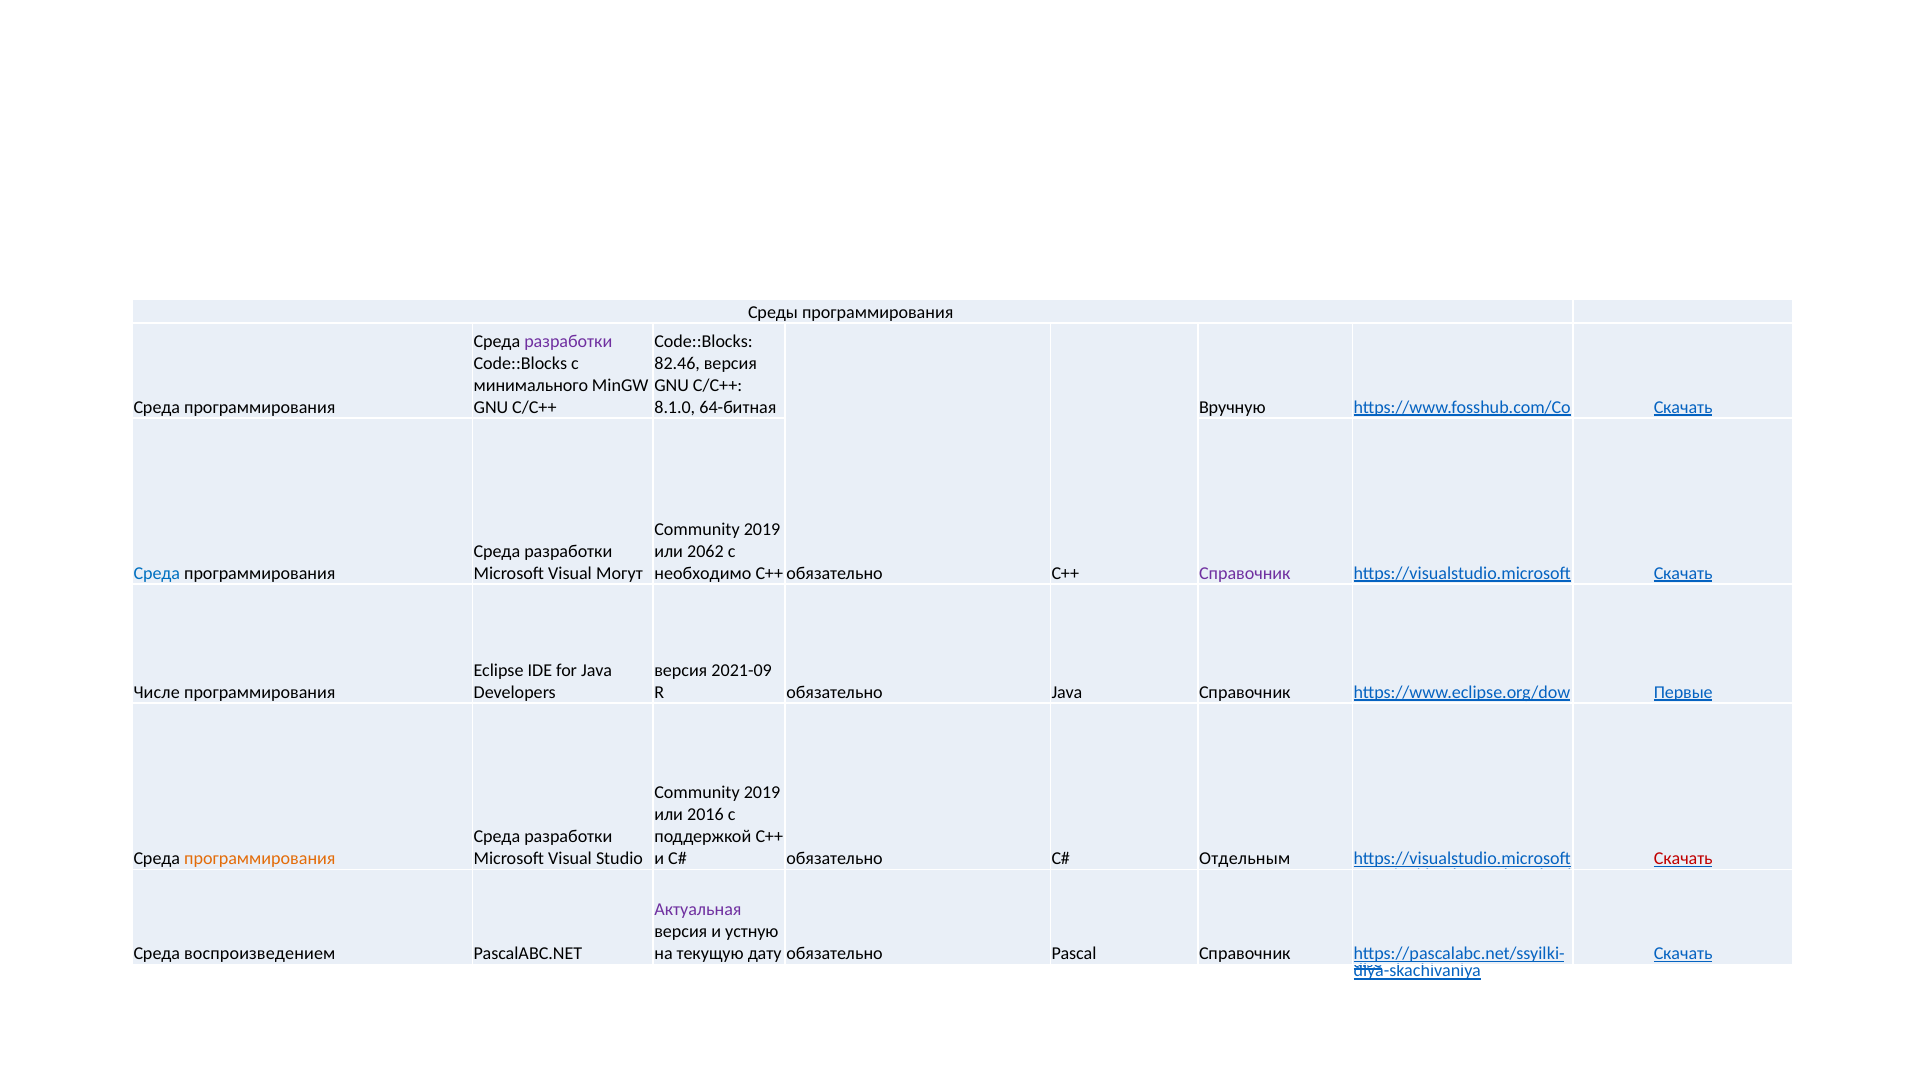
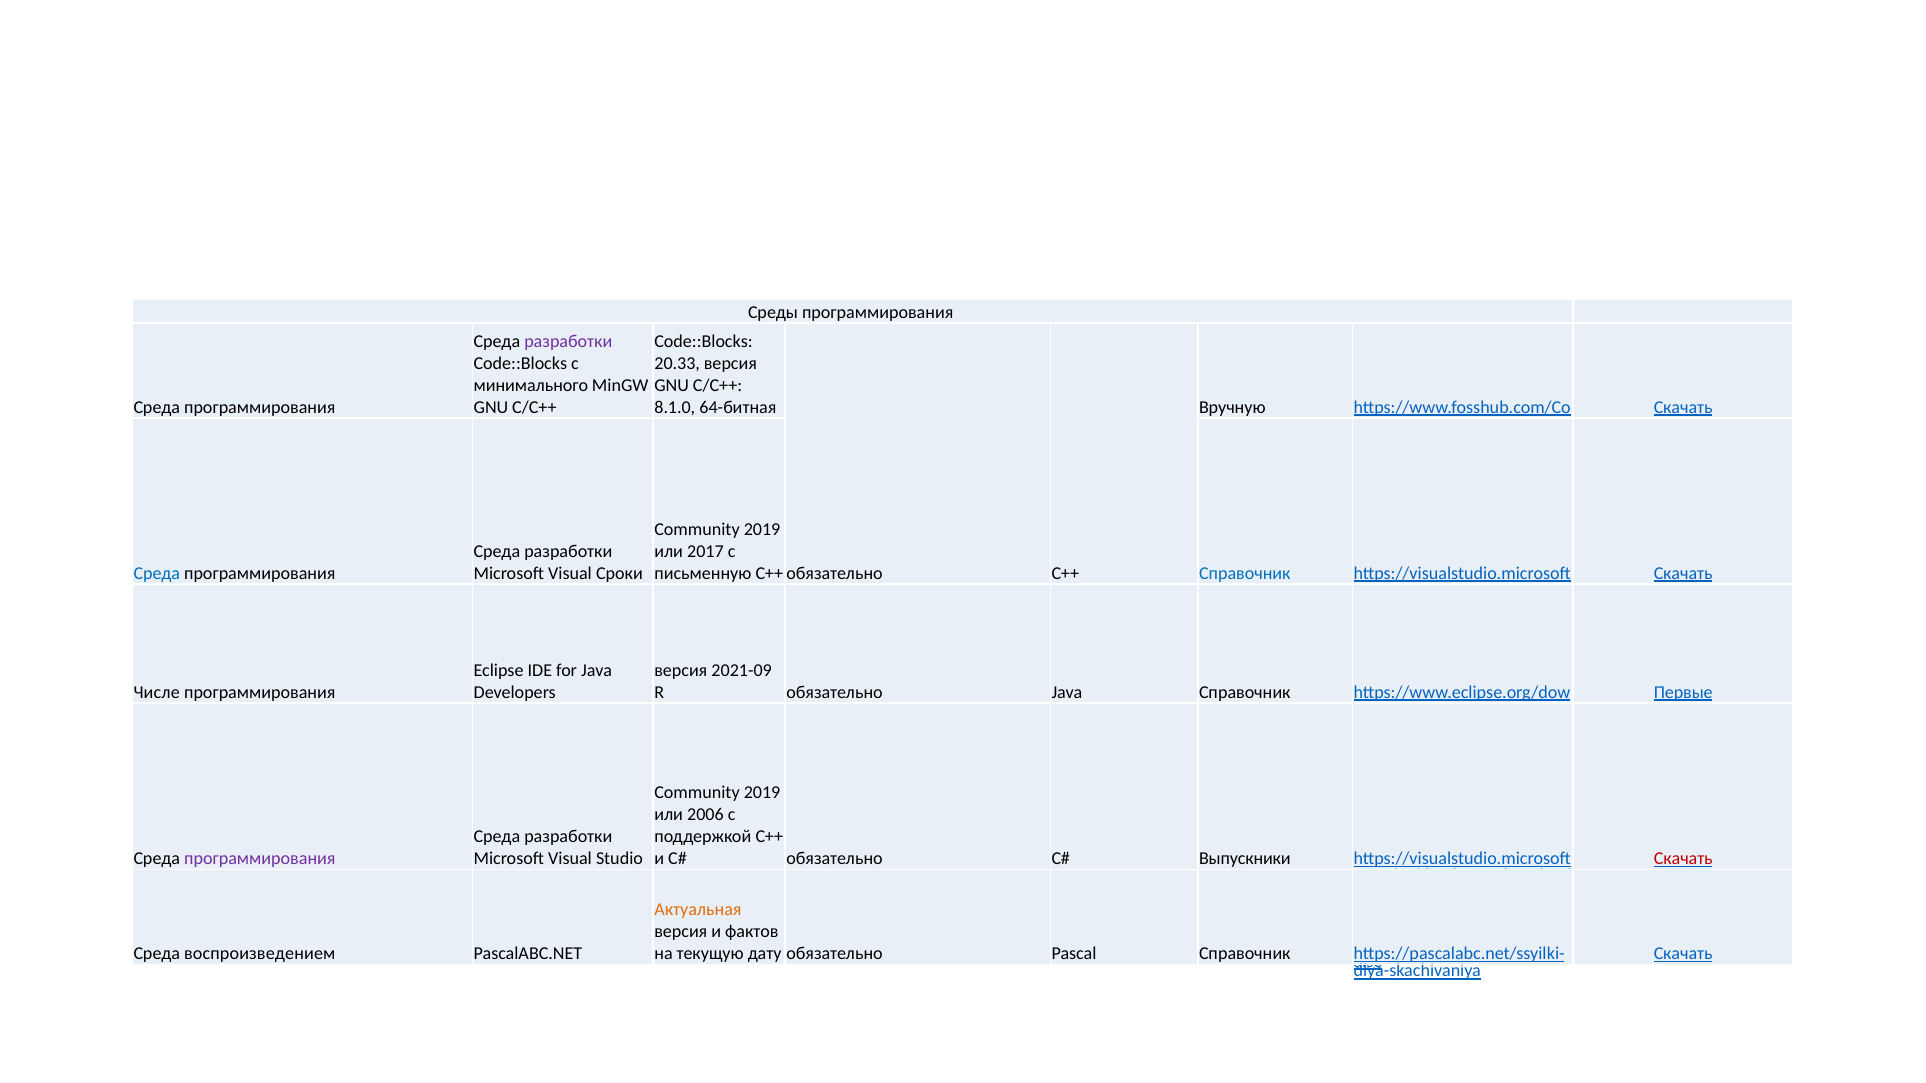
82.46: 82.46 -> 20.33
2062: 2062 -> 2017
Могут: Могут -> Сроки
необходимо: необходимо -> письменную
Справочник at (1245, 574) colour: purple -> blue
2016: 2016 -> 2006
программирования at (260, 859) colour: orange -> purple
Отдельным: Отдельным -> Выпускники
Актуальная colour: purple -> orange
устную: устную -> фактов
